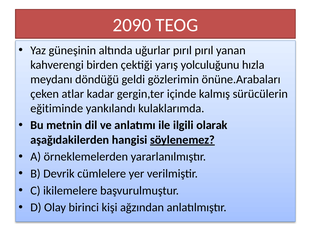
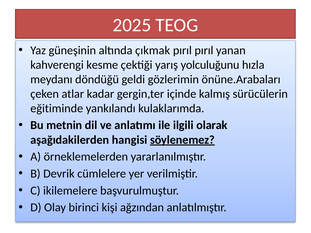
2090: 2090 -> 2025
uğurlar: uğurlar -> çıkmak
birden: birden -> kesme
